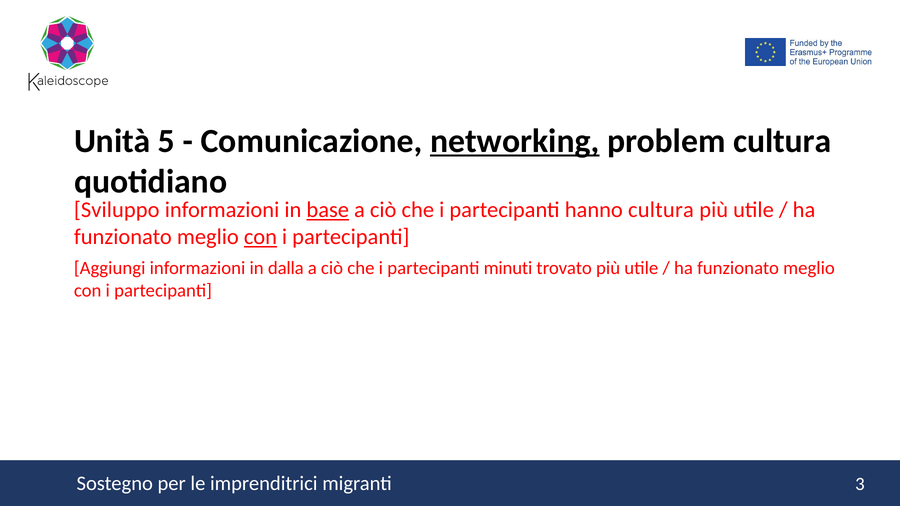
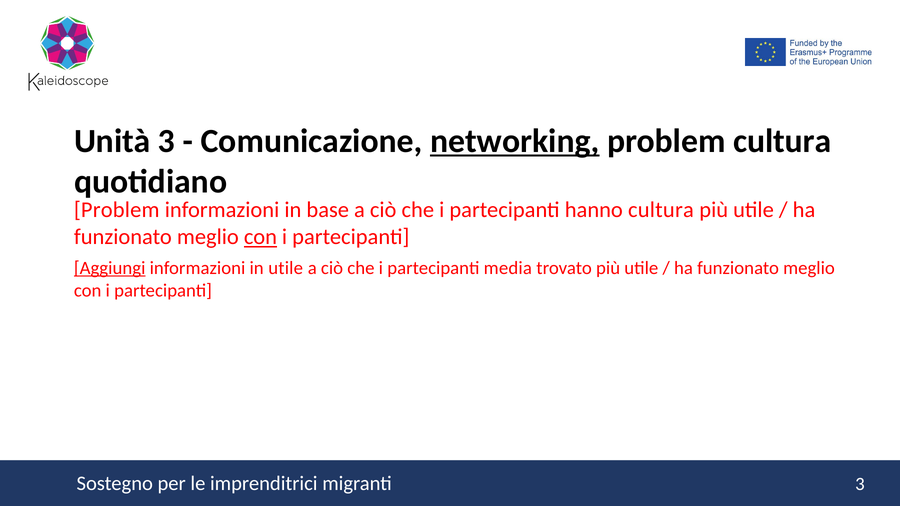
Unità 5: 5 -> 3
Sviluppo at (117, 210): Sviluppo -> Problem
base underline: present -> none
Aggiungi underline: none -> present
in dalla: dalla -> utile
minuti: minuti -> media
